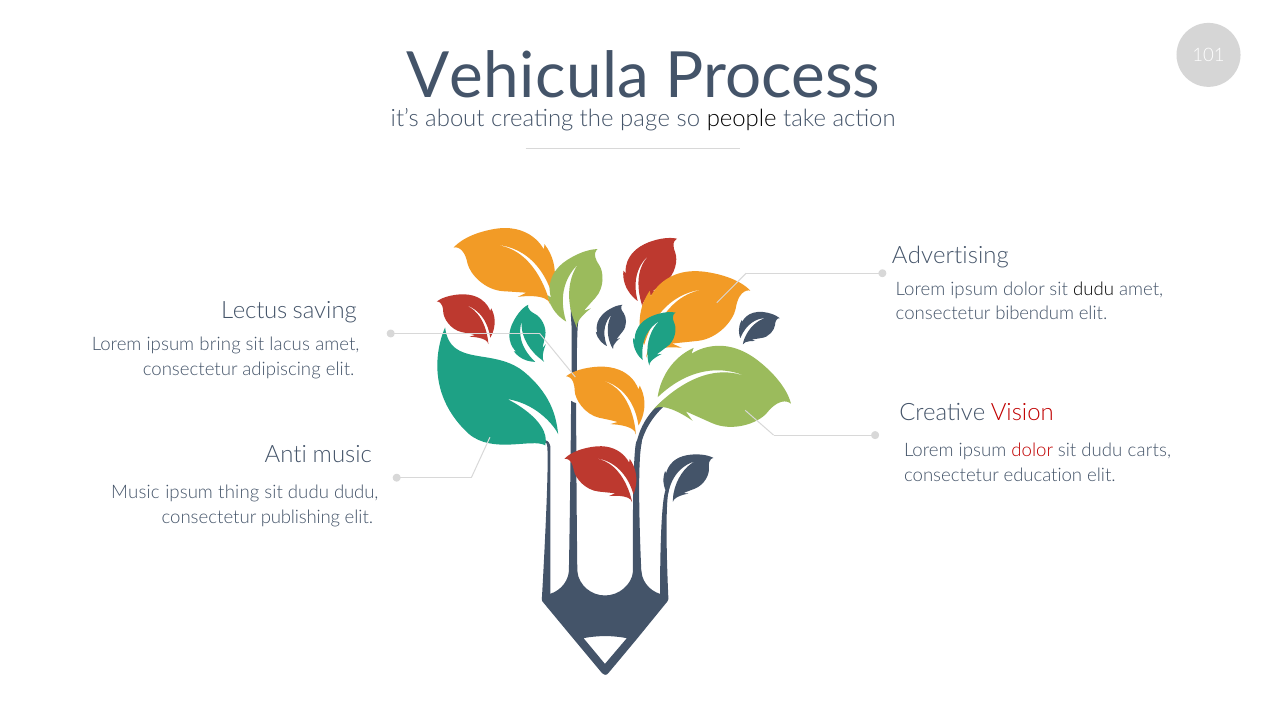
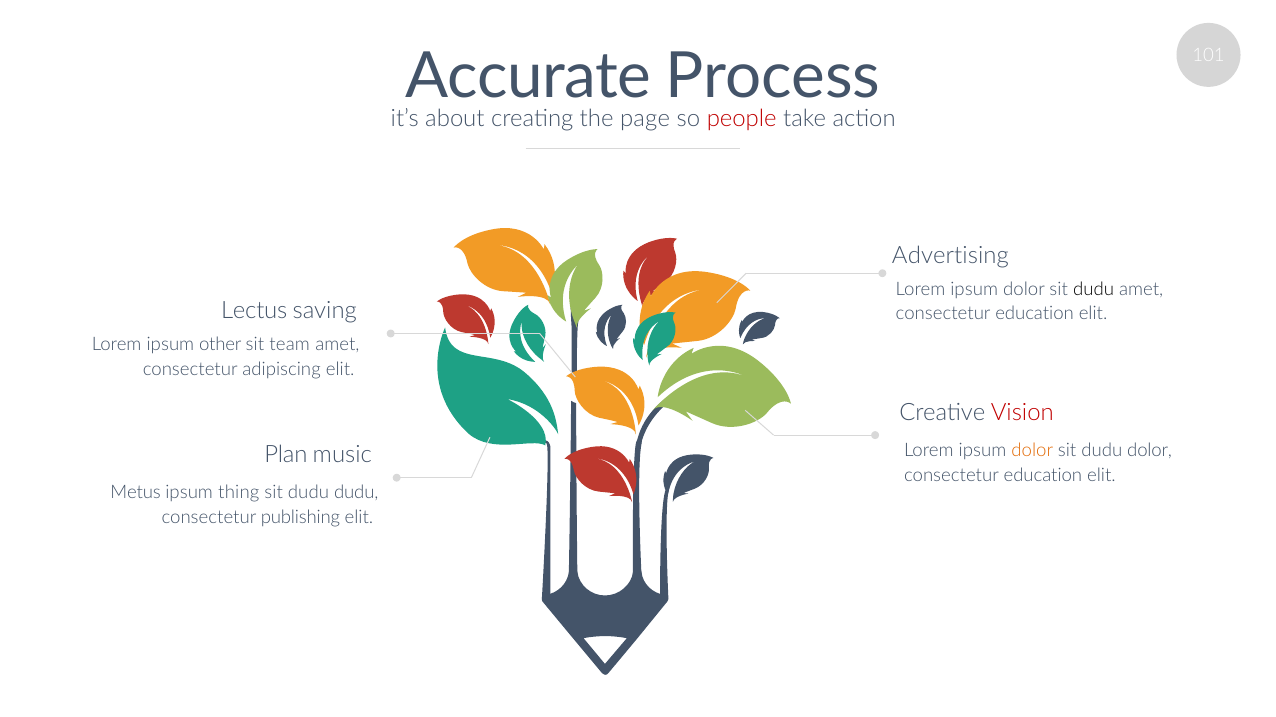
Vehicula: Vehicula -> Accurate
people colour: black -> red
bibendum at (1035, 314): bibendum -> education
bring: bring -> other
lacus: lacus -> team
dolor at (1032, 451) colour: red -> orange
dudu carts: carts -> dolor
Anti: Anti -> Plan
Music at (135, 493): Music -> Metus
